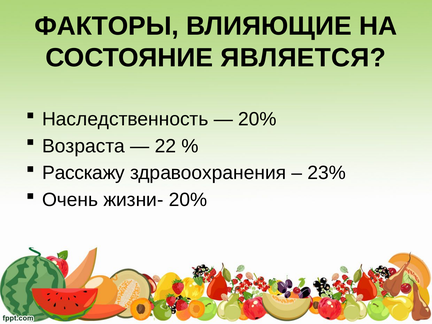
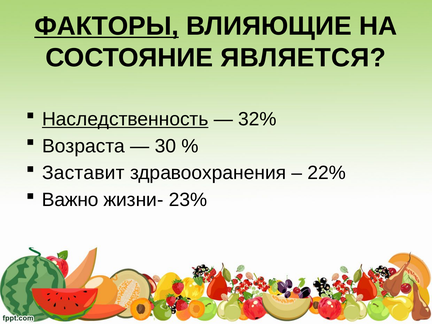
ФАКТОРЫ underline: none -> present
Наследственность underline: none -> present
20% at (257, 119): 20% -> 32%
22: 22 -> 30
Расскажу: Расскажу -> Заставит
23%: 23% -> 22%
Очень: Очень -> Важно
жизни- 20%: 20% -> 23%
